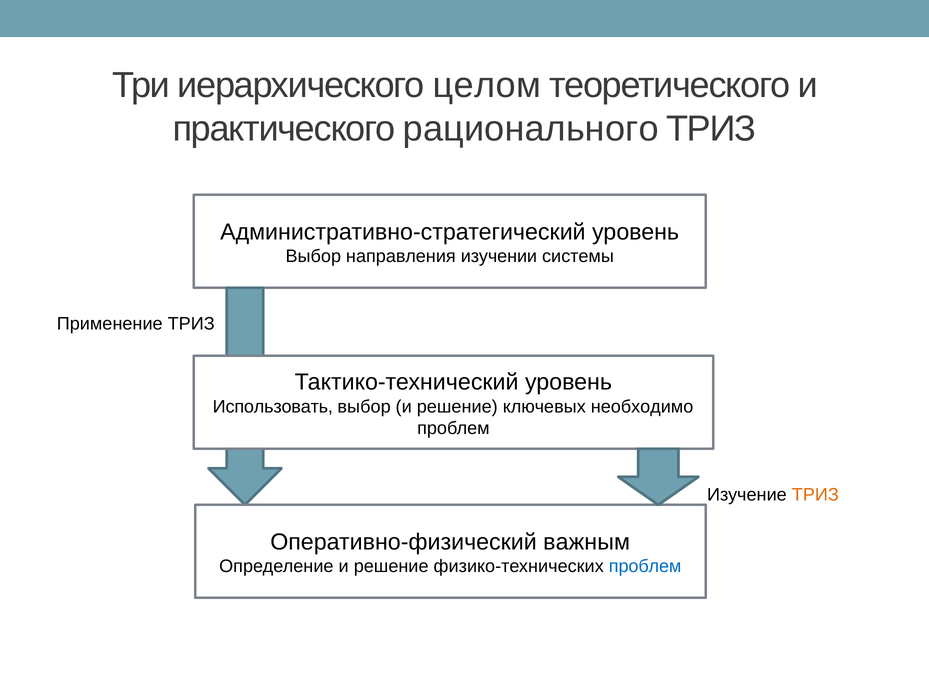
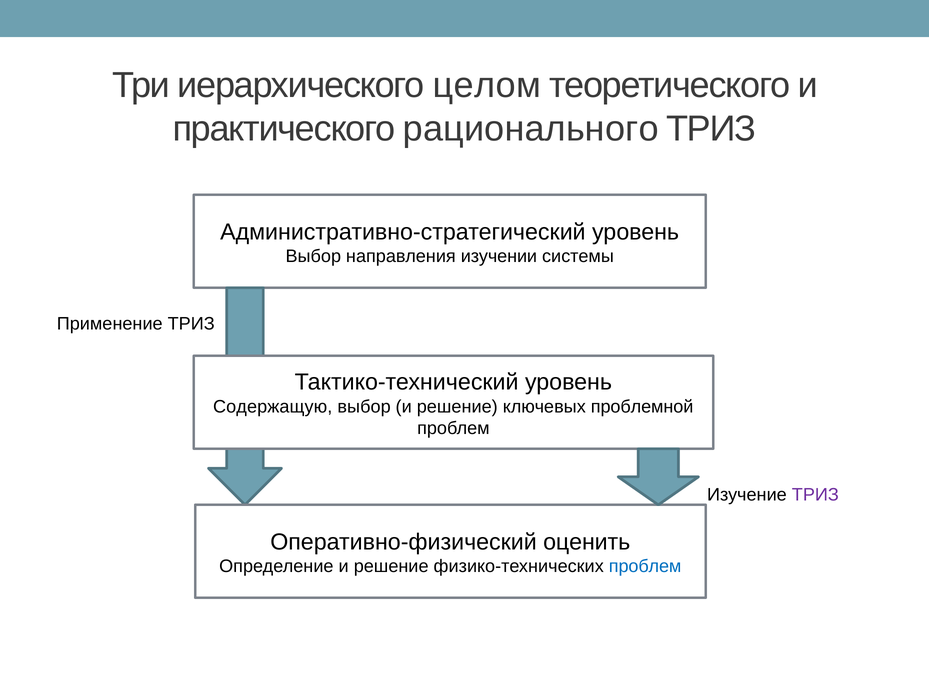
Использовать: Использовать -> Содержащую
необходимо: необходимо -> проблемной
ТРИЗ at (815, 495) colour: orange -> purple
важным: важным -> оценить
